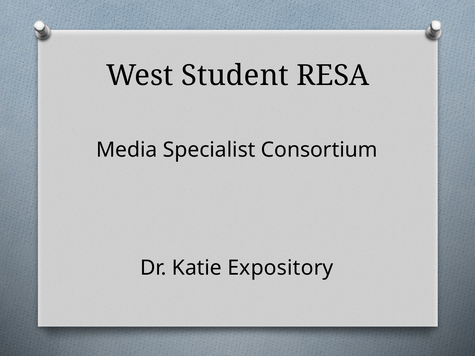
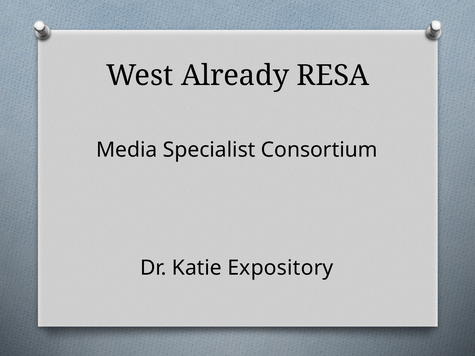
Student: Student -> Already
